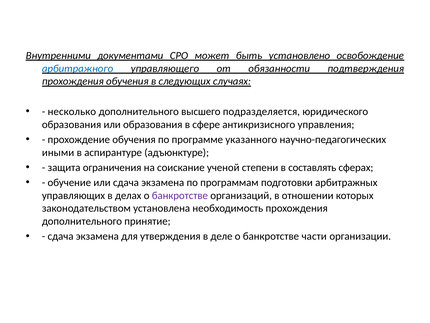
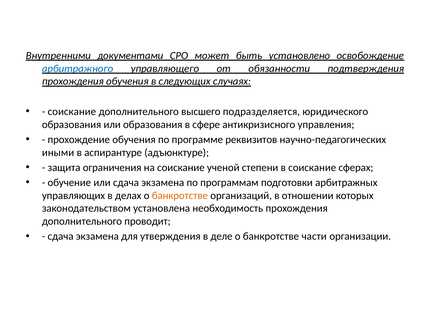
несколько at (72, 111): несколько -> соискание
указанного: указанного -> реквизитов
в составлять: составлять -> соискание
банкротстве at (180, 195) colour: purple -> orange
принятие: принятие -> проводит
